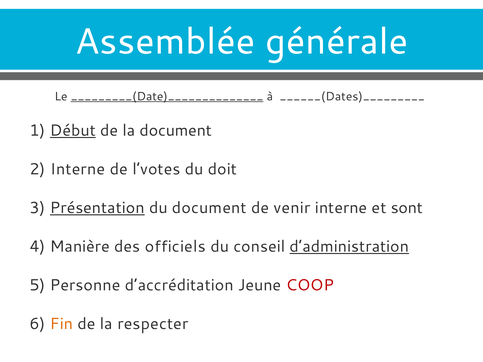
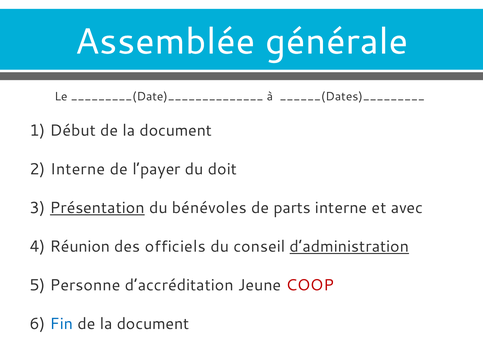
_________(Date)______________ underline: present -> none
Début underline: present -> none
l’votes: l’votes -> l’payer
du document: document -> bénévoles
venir: venir -> parts
sont: sont -> avec
Manière: Manière -> Réunion
Fin colour: orange -> blue
respecter at (153, 324): respecter -> document
